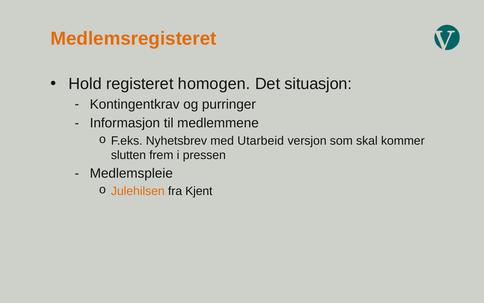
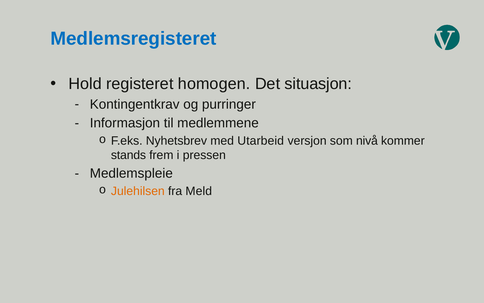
Medlemsregisteret colour: orange -> blue
skal: skal -> nivå
slutten: slutten -> stands
Kjent: Kjent -> Meld
